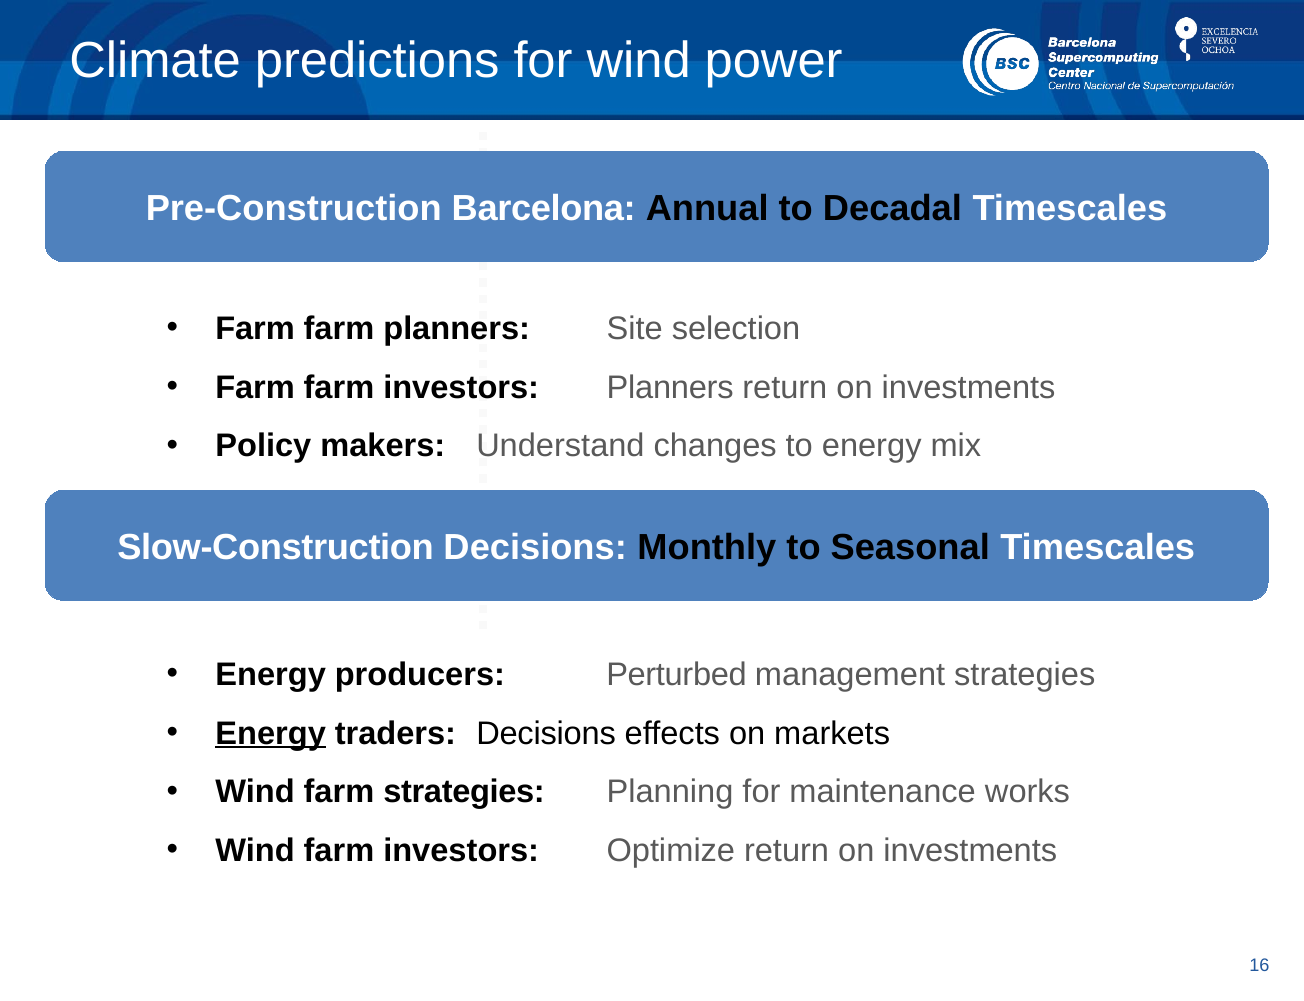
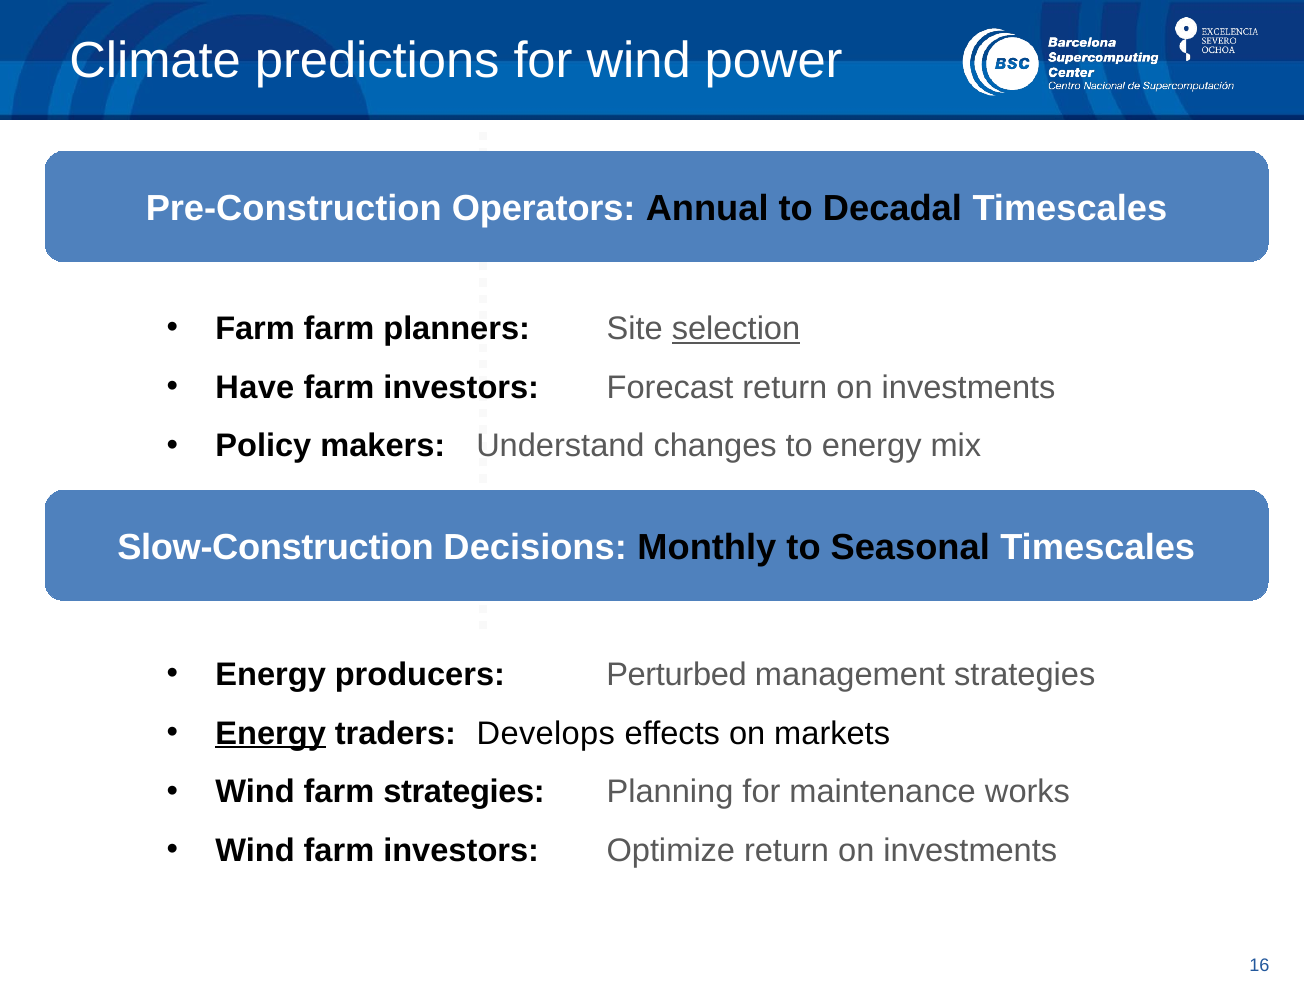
Barcelona: Barcelona -> Operators
selection underline: none -> present
Farm at (255, 388): Farm -> Have
investors Planners: Planners -> Forecast
traders Decisions: Decisions -> Develops
